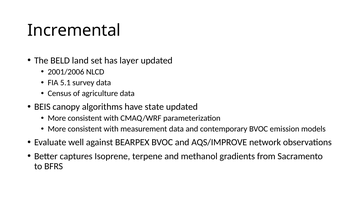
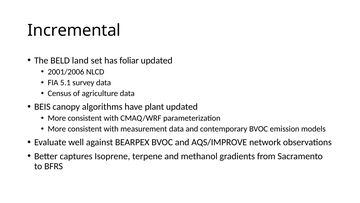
layer: layer -> foliar
state: state -> plant
